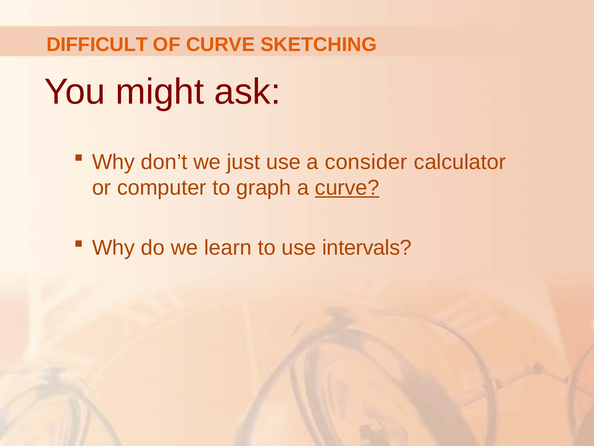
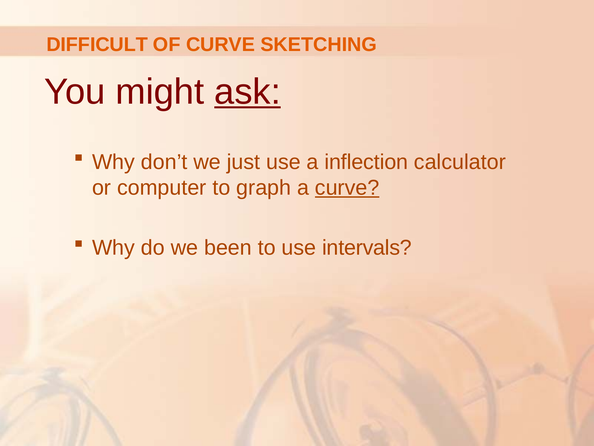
ask underline: none -> present
consider: consider -> inflection
learn: learn -> been
